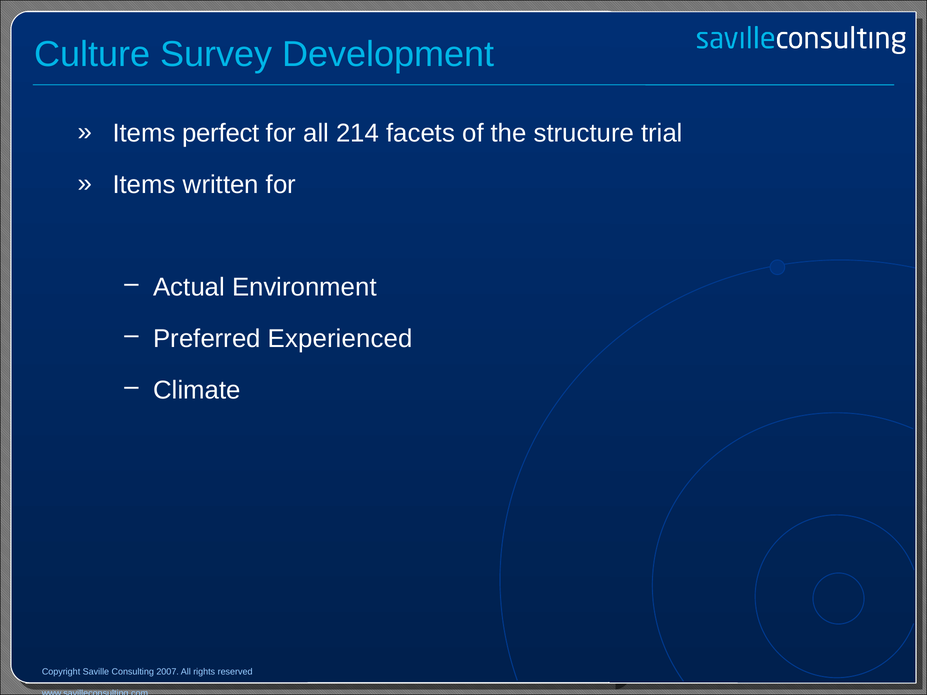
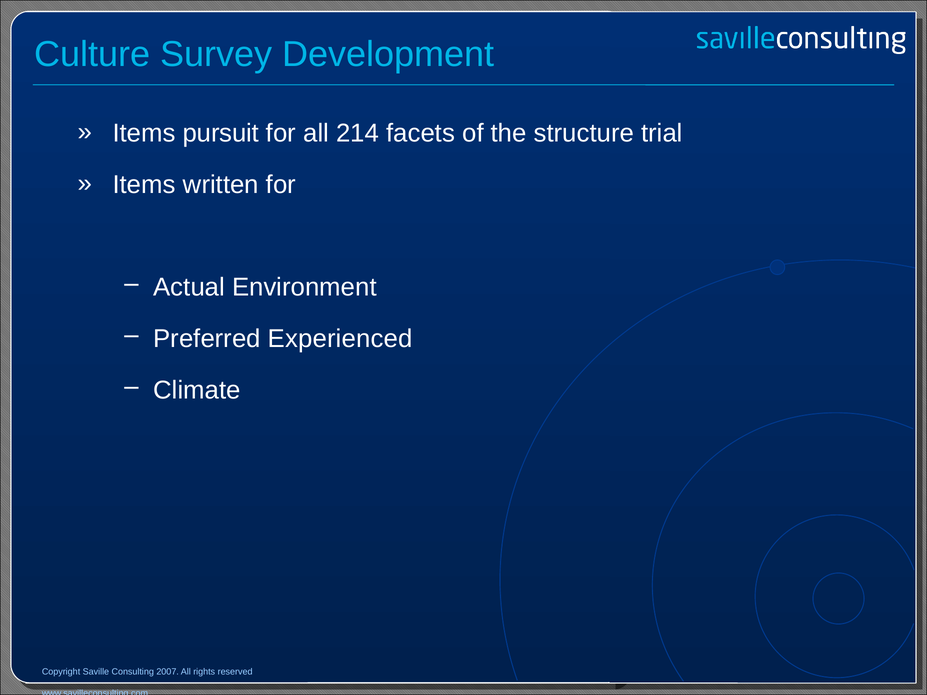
perfect: perfect -> pursuit
